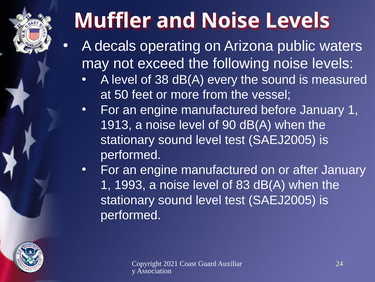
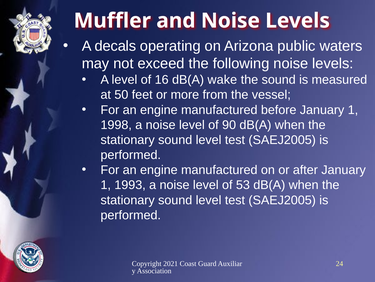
38: 38 -> 16
every: every -> wake
1913: 1913 -> 1998
83: 83 -> 53
